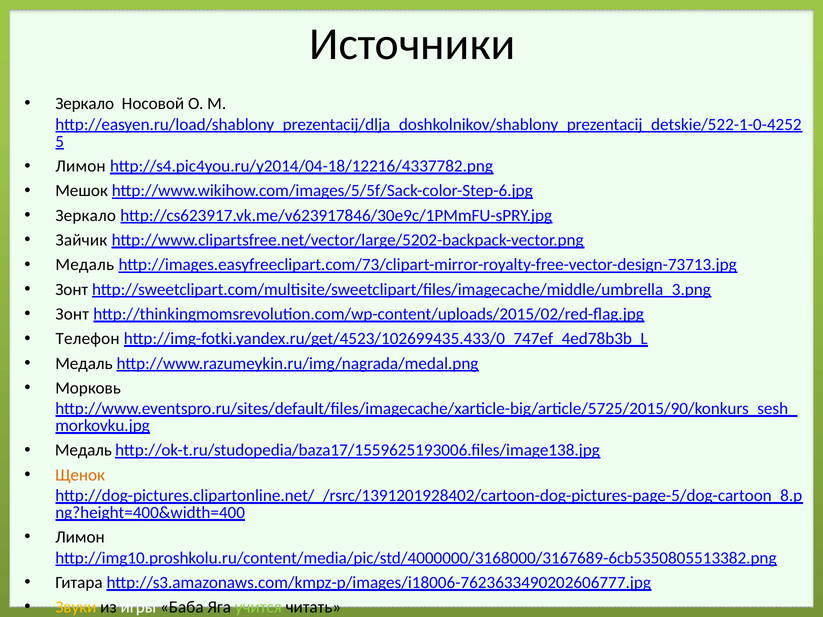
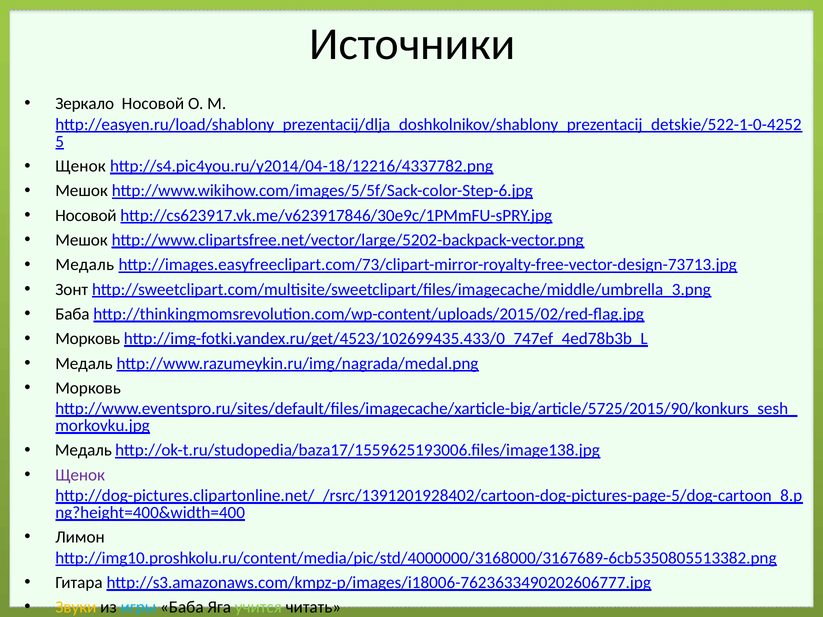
Лимон at (81, 166): Лимон -> Щенок
Зеркало at (86, 216): Зеркало -> Носовой
Зайчик at (81, 240): Зайчик -> Мешок
Зонт at (72, 314): Зонт -> Баба
Телефон at (88, 339): Телефон -> Морковь
Щенок at (80, 475) colour: orange -> purple
игры colour: white -> light blue
